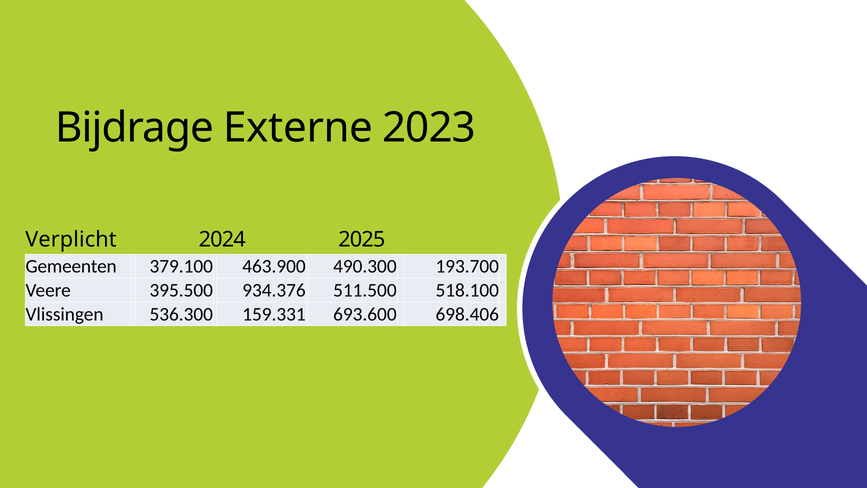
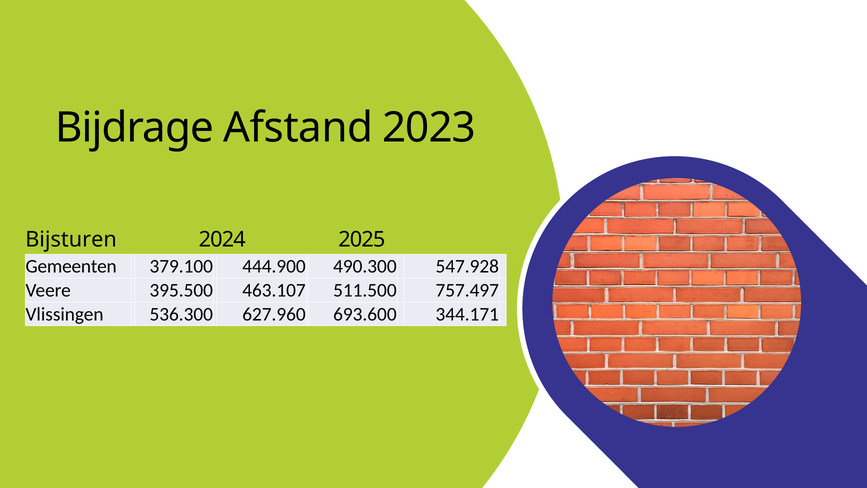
Externe: Externe -> Afstand
Verplicht: Verplicht -> Bijsturen
463.900: 463.900 -> 444.900
193.700: 193.700 -> 547.928
934.376: 934.376 -> 463.107
518.100: 518.100 -> 757.497
159.331: 159.331 -> 627.960
698.406: 698.406 -> 344.171
